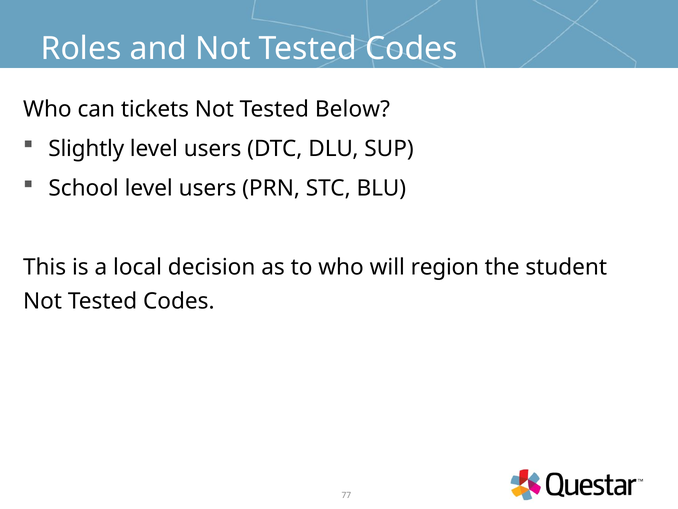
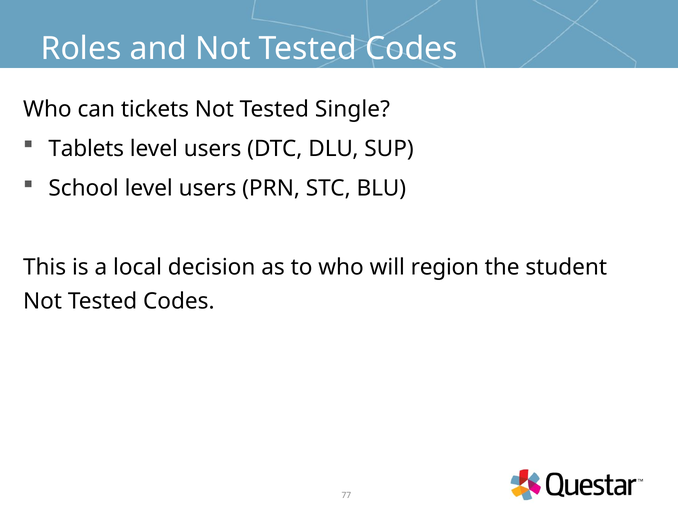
Below: Below -> Single
Slightly: Slightly -> Tablets
